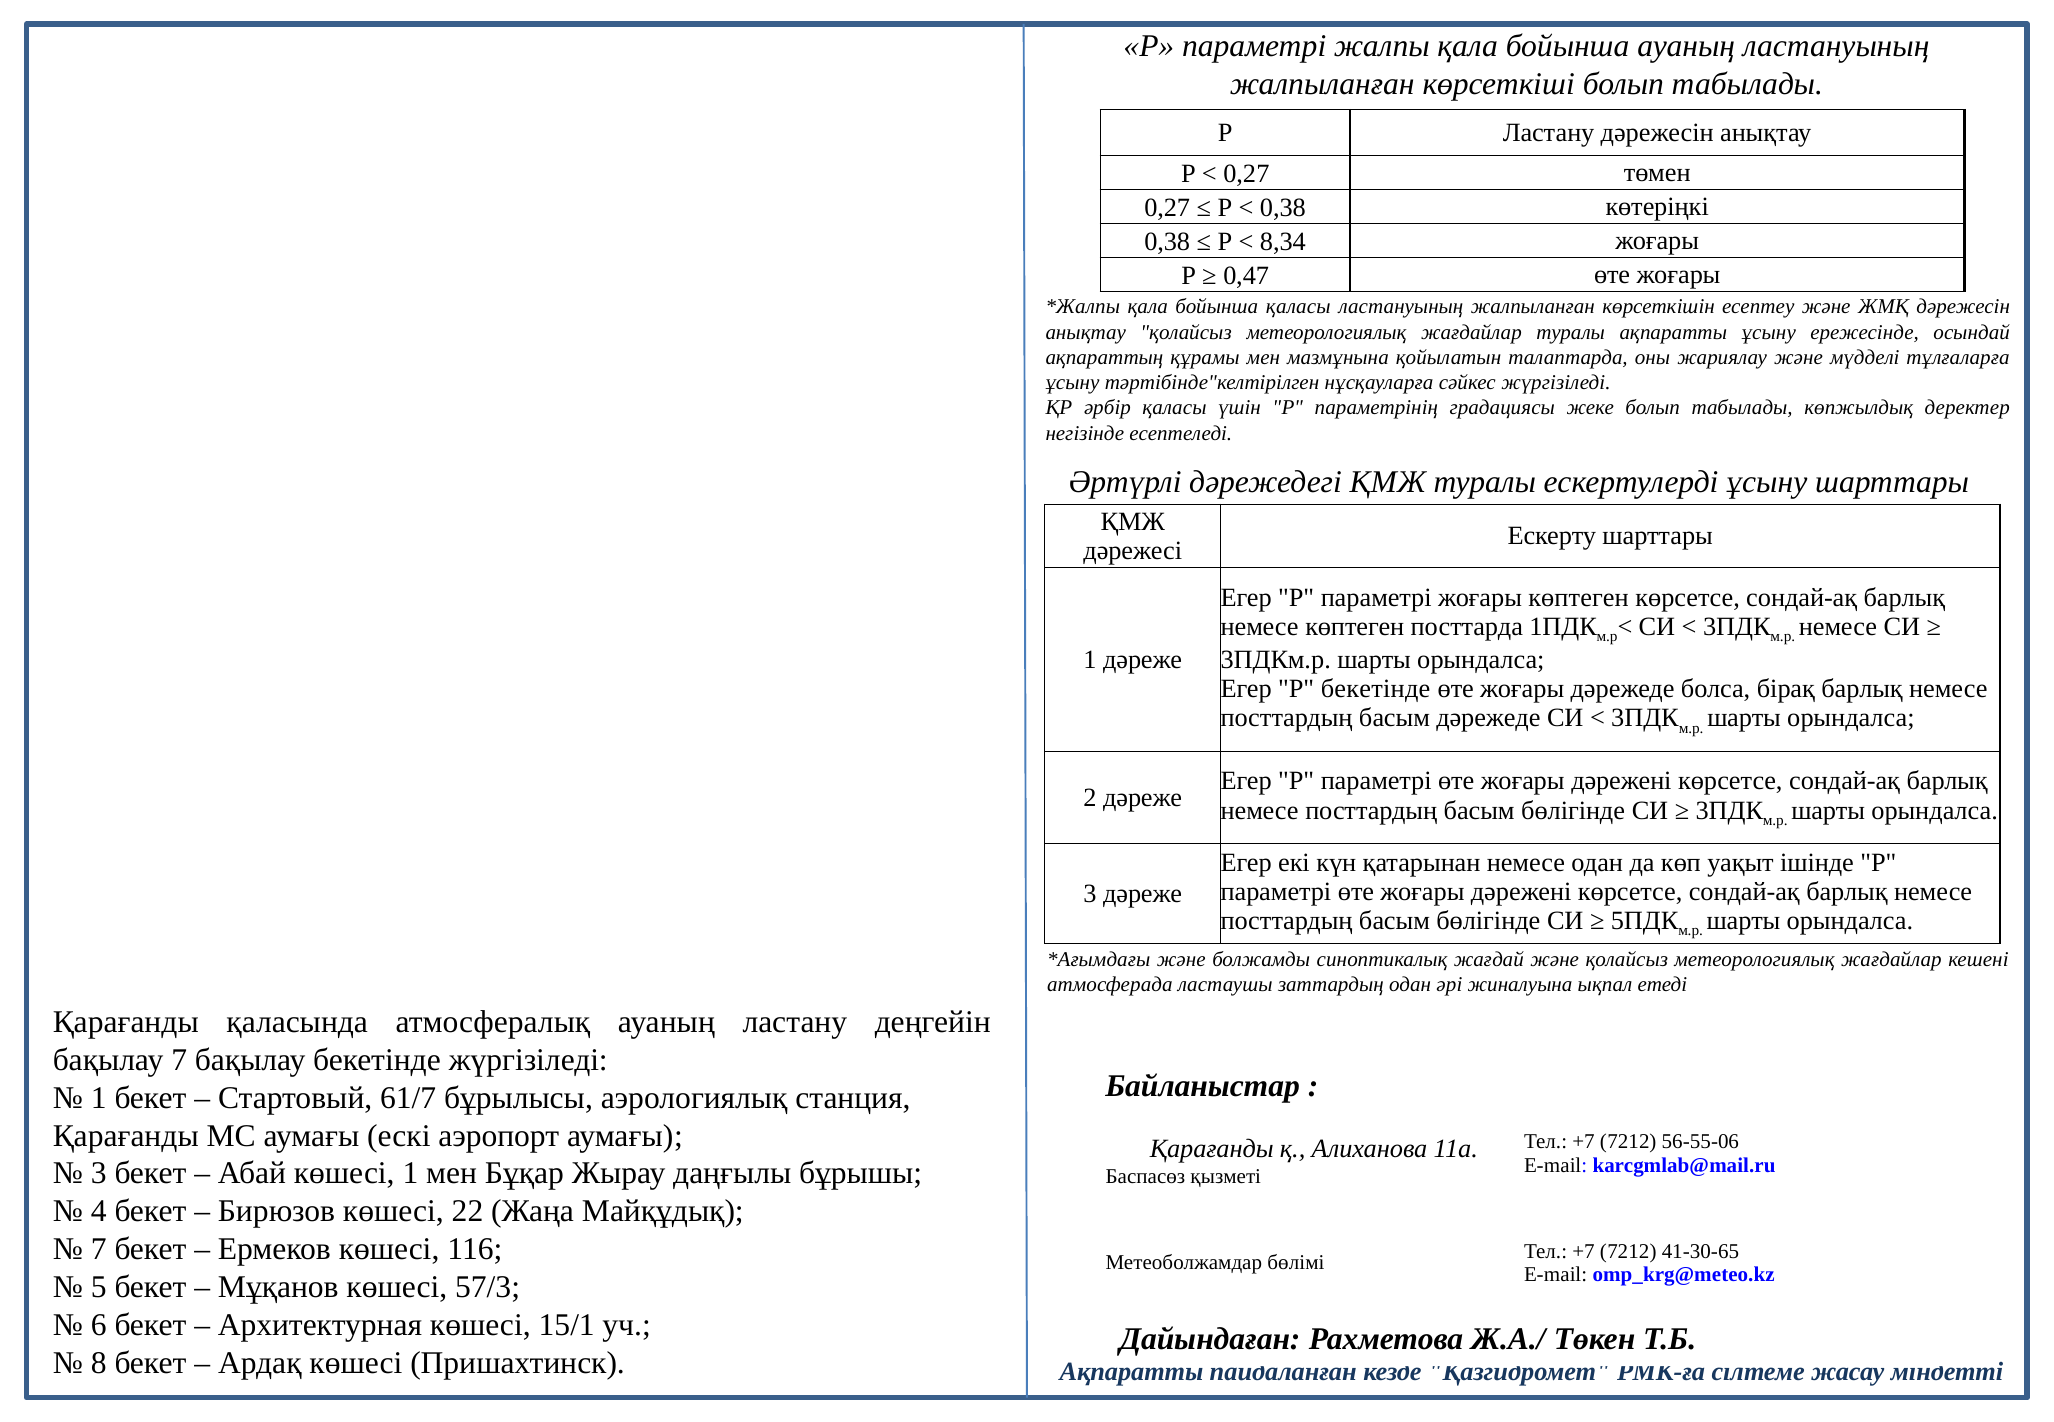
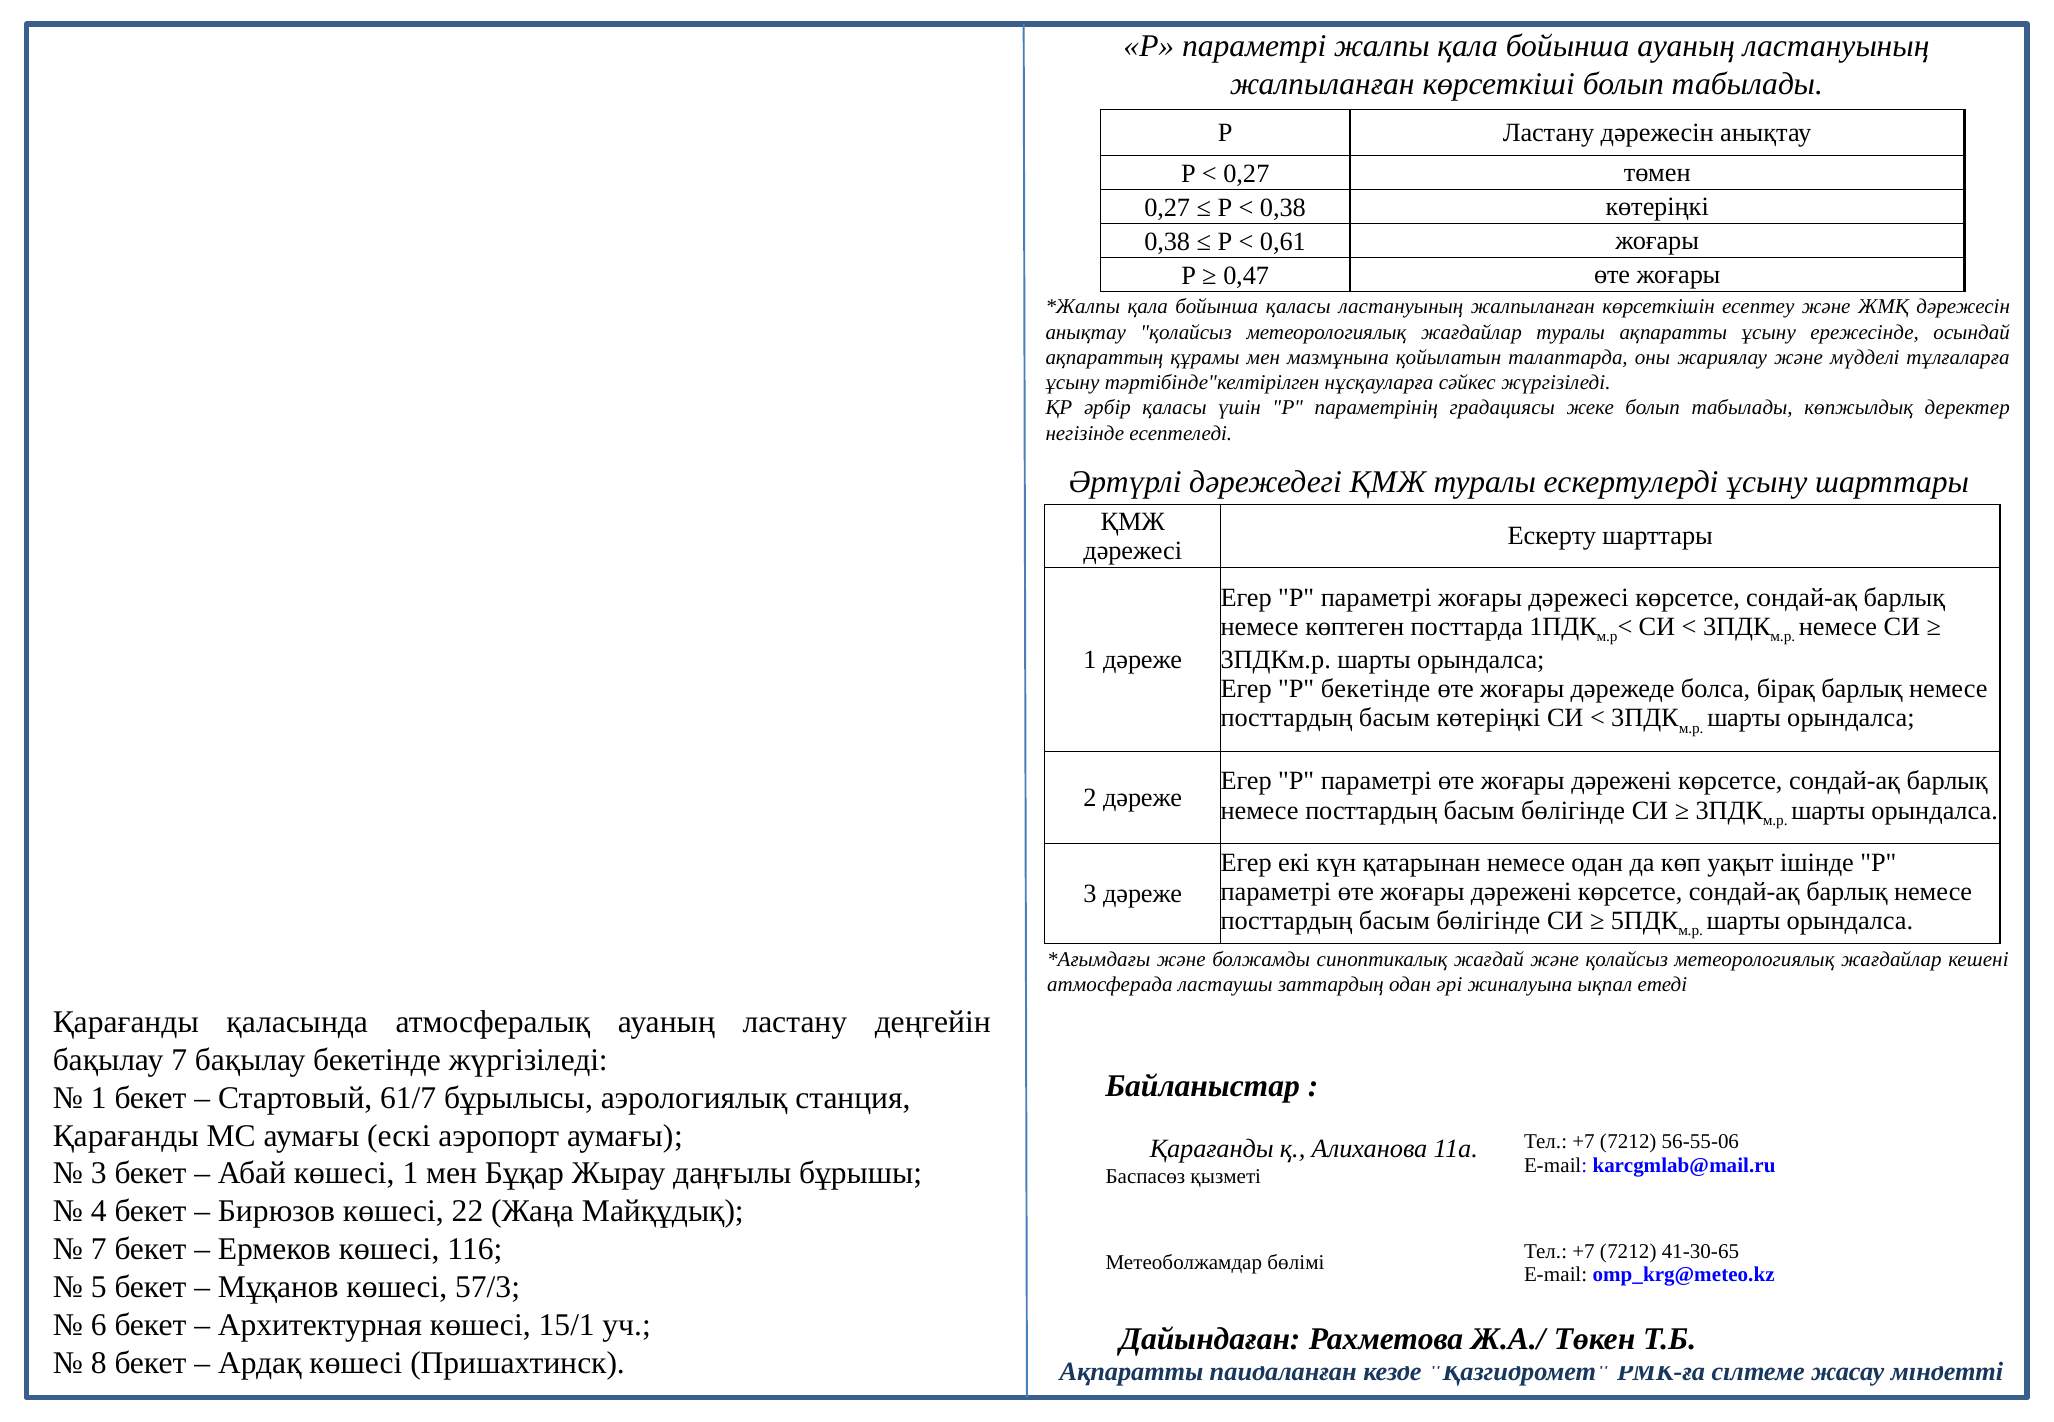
8,34: 8,34 -> 0,61
жоғары көптеген: көптеген -> дәрежесі
басым дәрежеде: дәрежеде -> көтеріңкі
